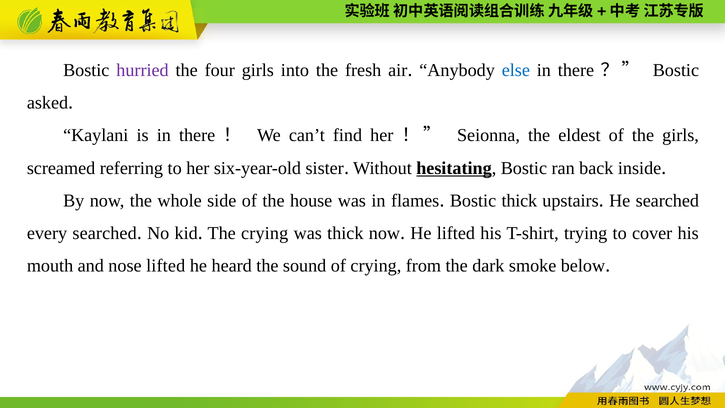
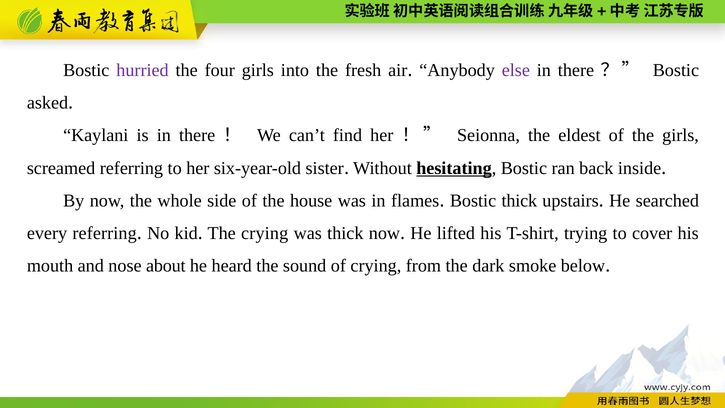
else colour: blue -> purple
every searched: searched -> referring
nose lifted: lifted -> about
